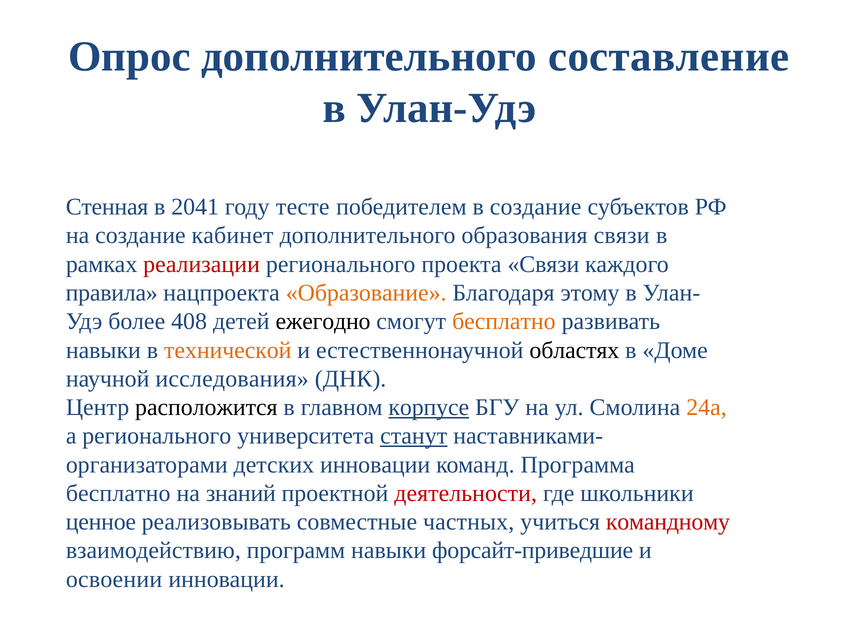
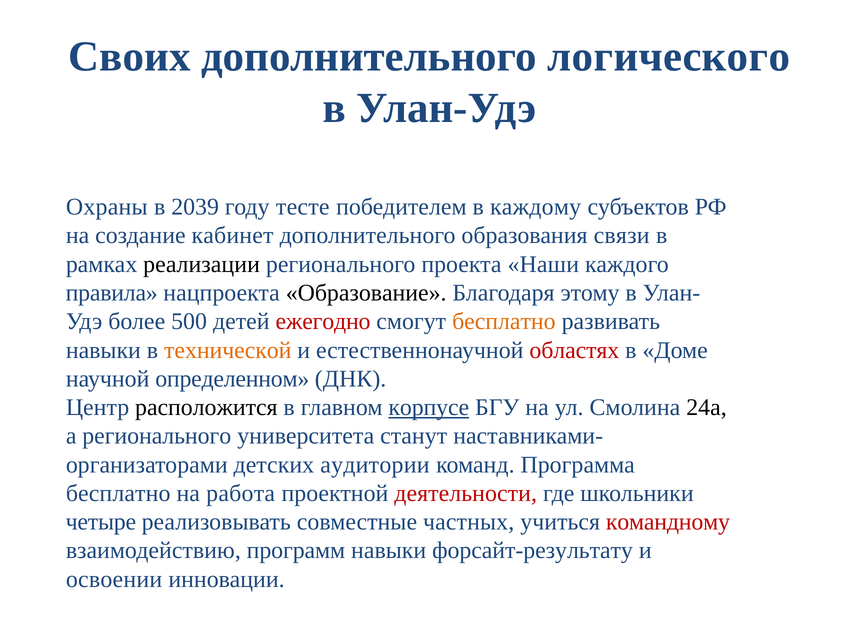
Опрос: Опрос -> Своих
составление: составление -> логического
Стенная: Стенная -> Охраны
2041: 2041 -> 2039
в создание: создание -> каждому
реализации colour: red -> black
проекта Связи: Связи -> Наши
Образование colour: orange -> black
408: 408 -> 500
ежегодно colour: black -> red
областях colour: black -> red
исследования: исследования -> определенном
24а colour: orange -> black
станут underline: present -> none
детских инновации: инновации -> аудитории
знаний: знаний -> работа
ценное: ценное -> четыре
форсайт-приведшие: форсайт-приведшие -> форсайт-результату
